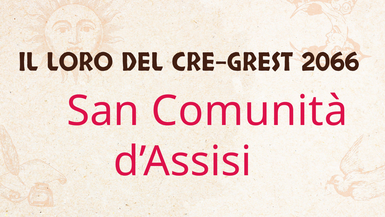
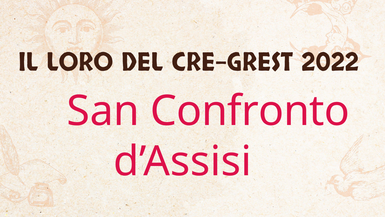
2066: 2066 -> 2022
Comunità: Comunità -> Confronto
